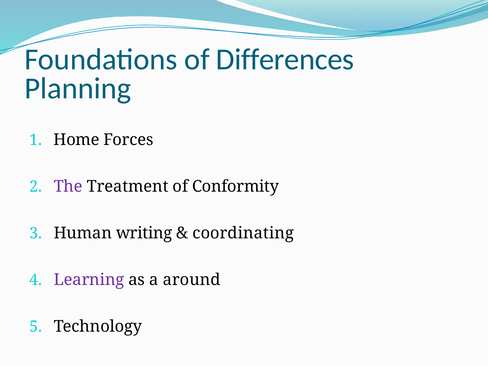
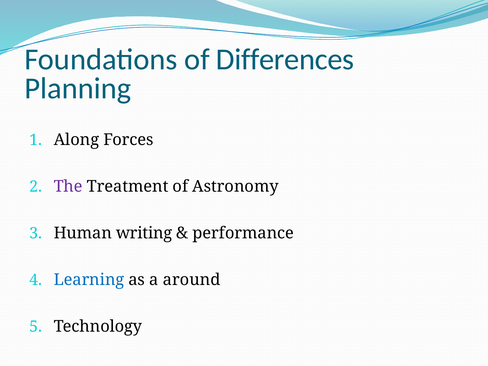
Home: Home -> Along
Conformity: Conformity -> Astronomy
coordinating: coordinating -> performance
Learning colour: purple -> blue
